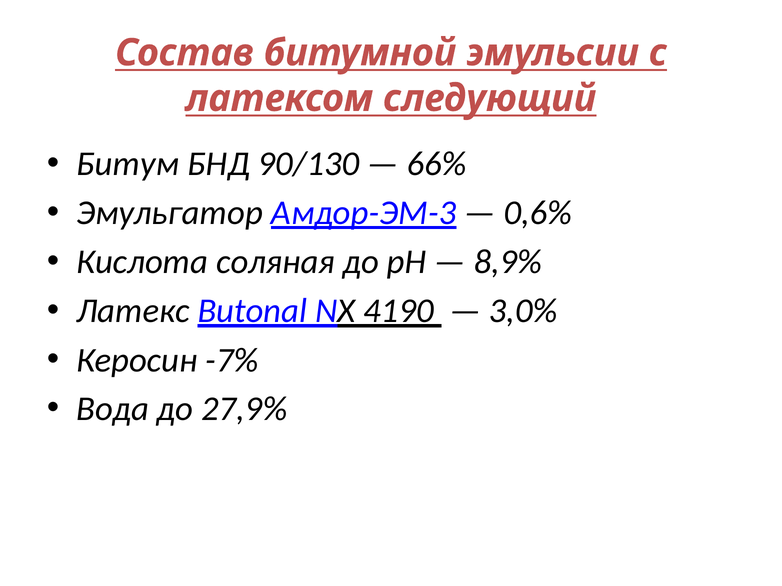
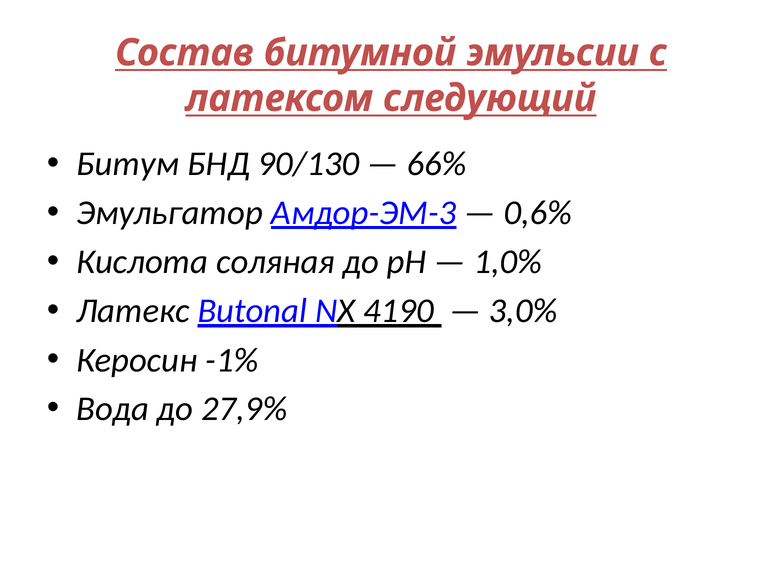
8,9%: 8,9% -> 1,0%
-7%: -7% -> -1%
